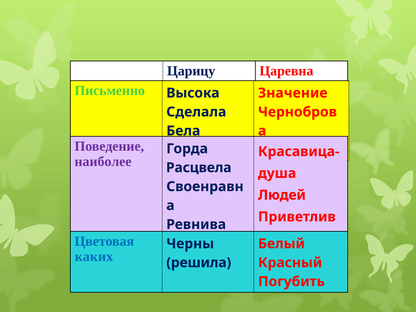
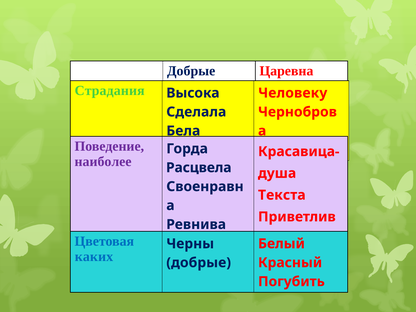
Царицу at (191, 71): Царицу -> Добрые
Письменно: Письменно -> Страдания
Значение: Значение -> Человеку
Людей: Людей -> Текста
решила at (199, 263): решила -> добрые
